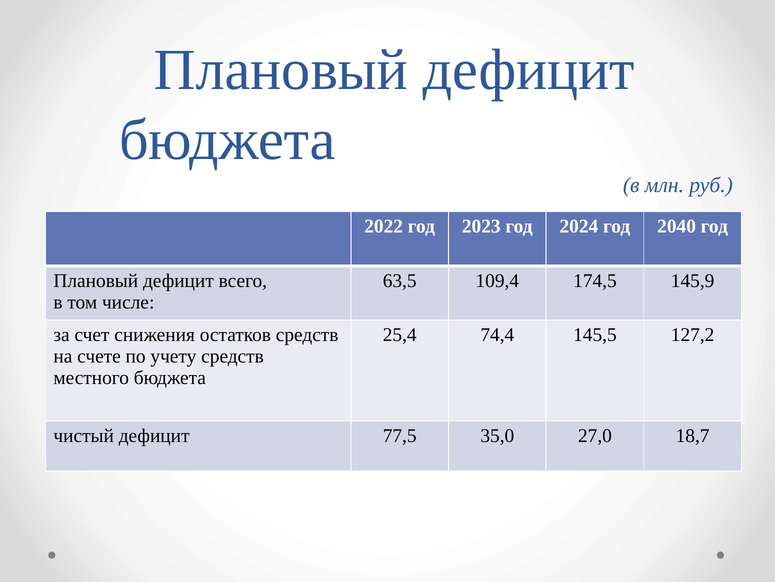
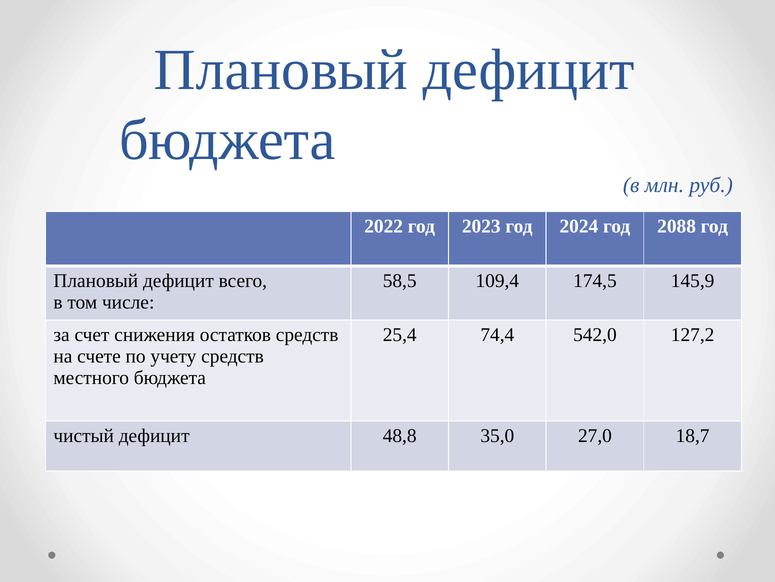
2040: 2040 -> 2088
63,5: 63,5 -> 58,5
145,5: 145,5 -> 542,0
77,5: 77,5 -> 48,8
